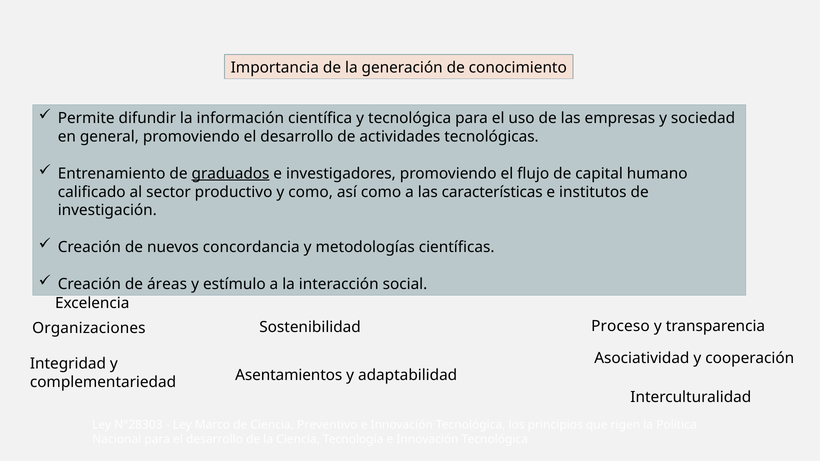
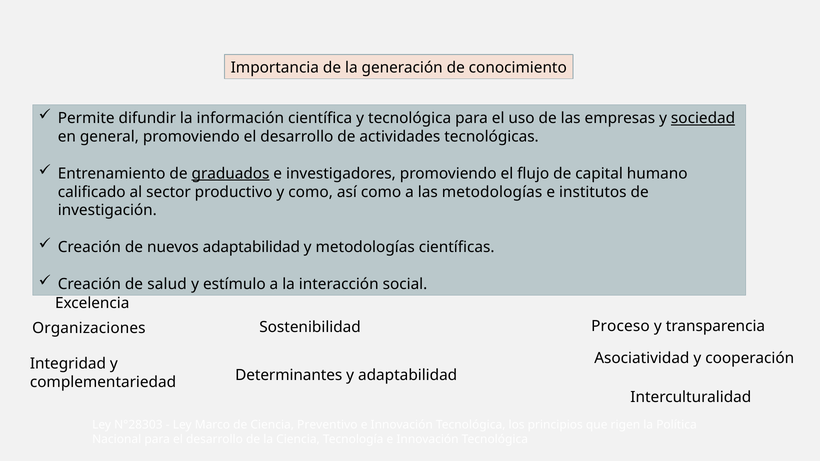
sociedad underline: none -> present
las características: características -> metodologías
nuevos concordancia: concordancia -> adaptabilidad
áreas: áreas -> salud
Asentamientos: Asentamientos -> Determinantes
